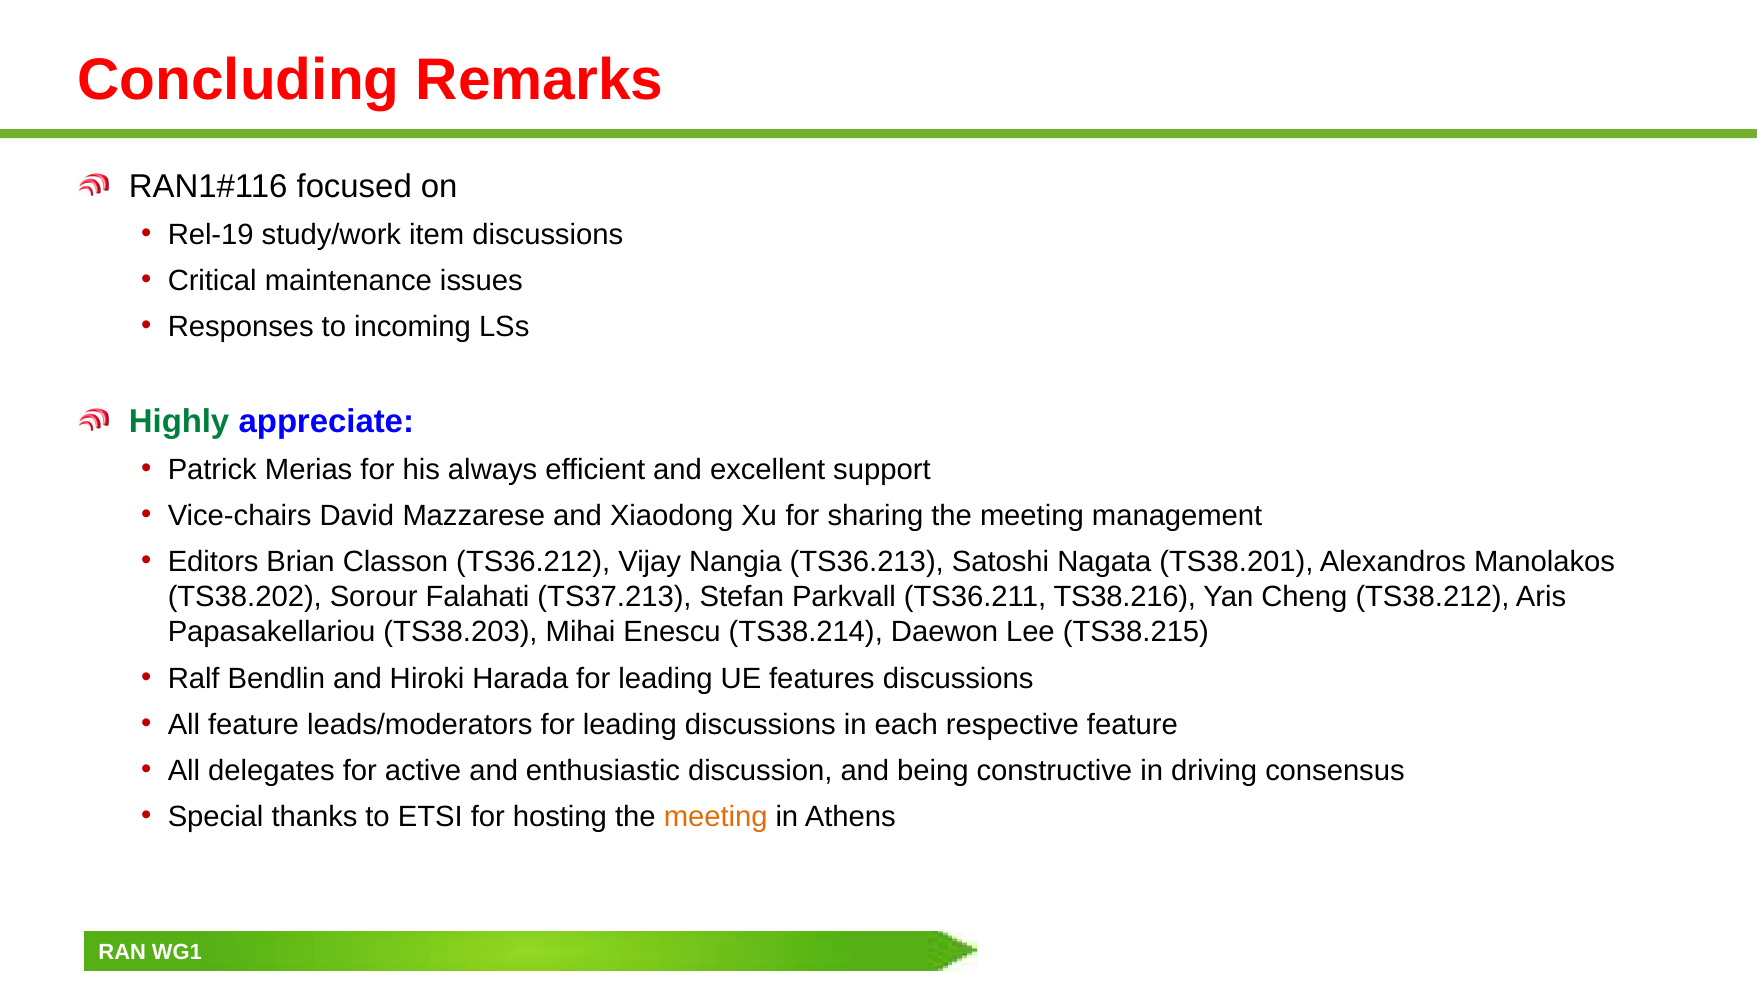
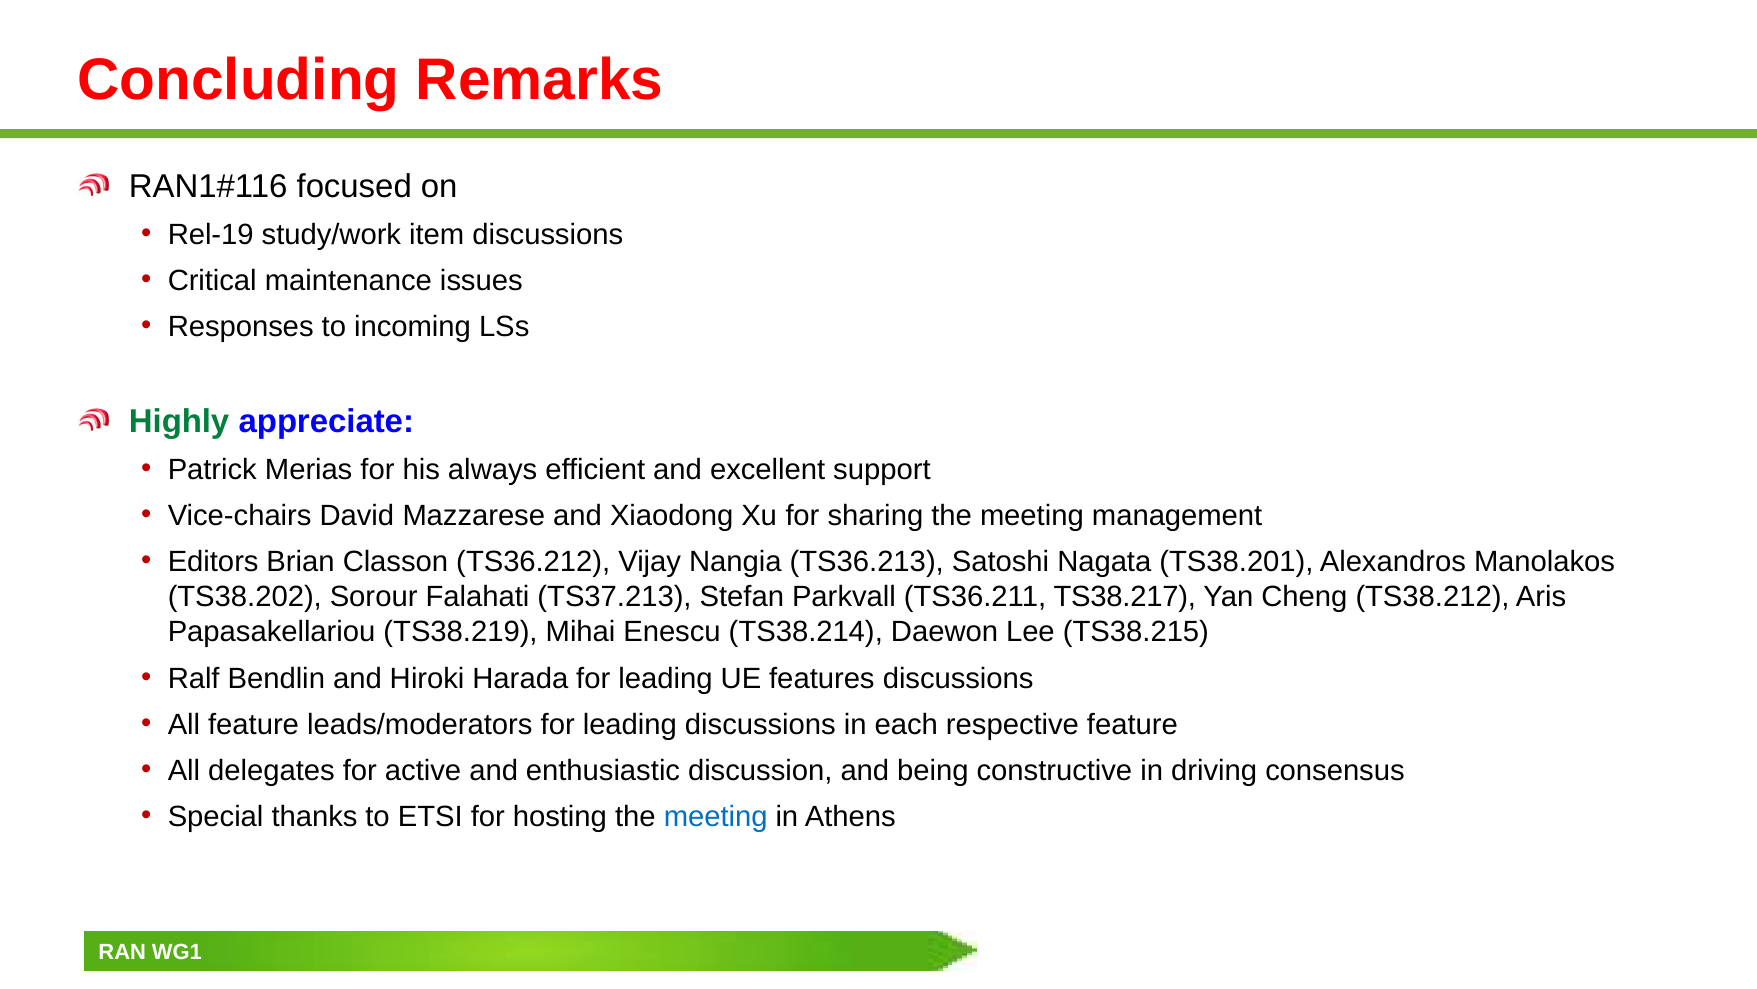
TS38.216: TS38.216 -> TS38.217
TS38.203: TS38.203 -> TS38.219
meeting at (716, 816) colour: orange -> blue
